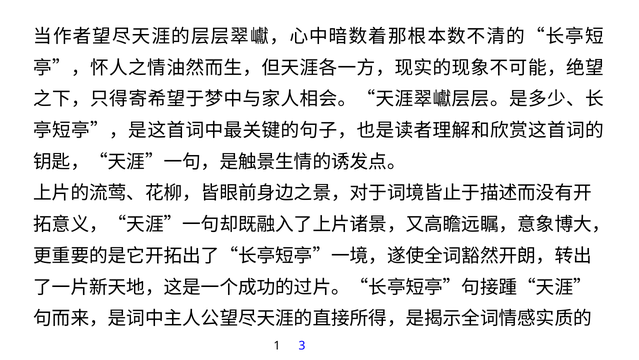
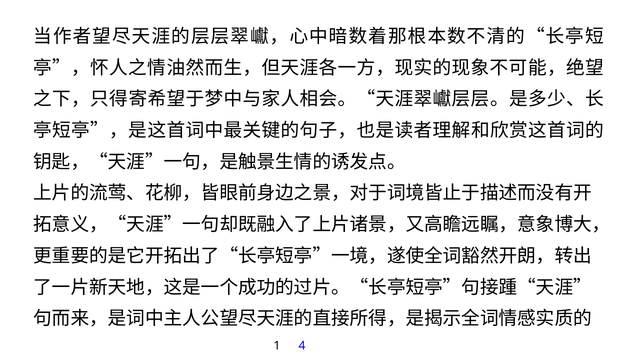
3: 3 -> 4
